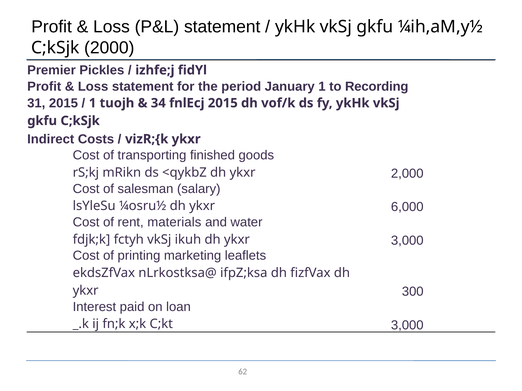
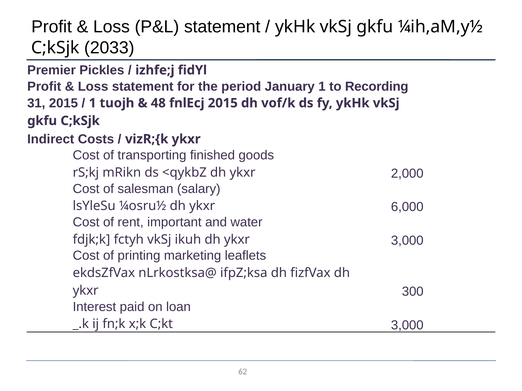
2000: 2000 -> 2033
34: 34 -> 48
materials: materials -> important
